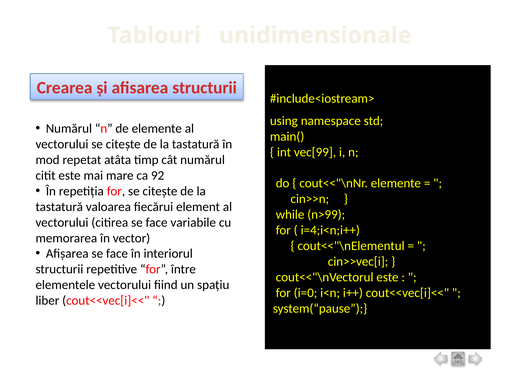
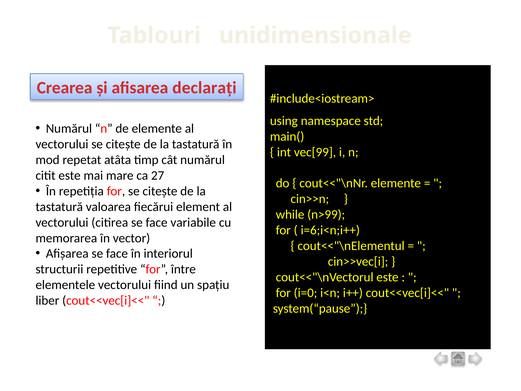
afisarea structurii: structurii -> declarați
92: 92 -> 27
i=4;i<n;i++: i=4;i<n;i++ -> i=6;i<n;i++
